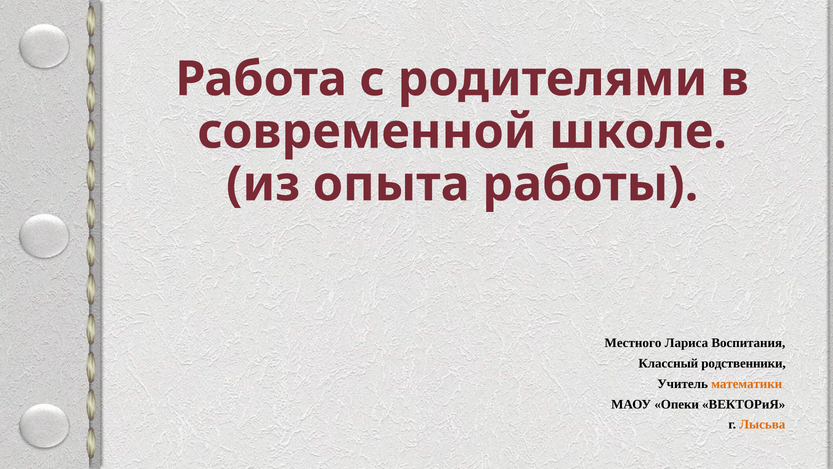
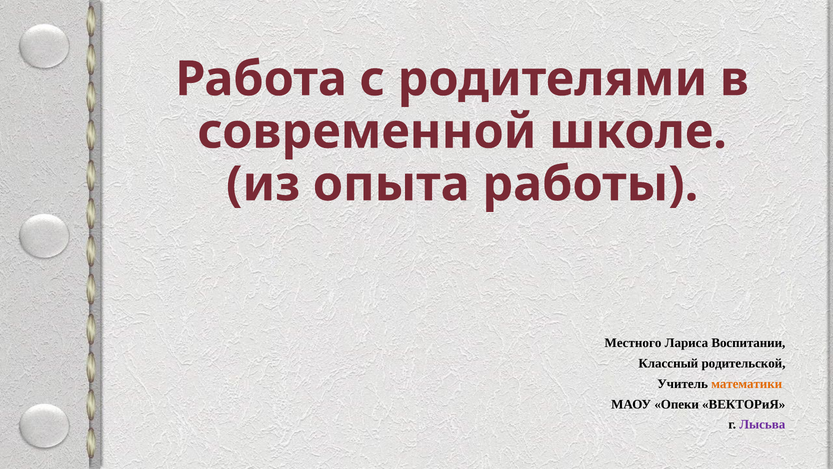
Воспитания: Воспитания -> Воспитании
родственники: родственники -> родительской
Лысьва colour: orange -> purple
